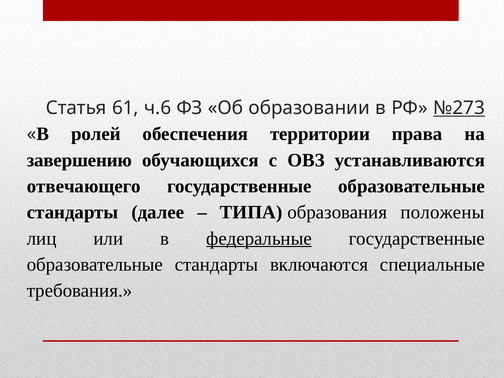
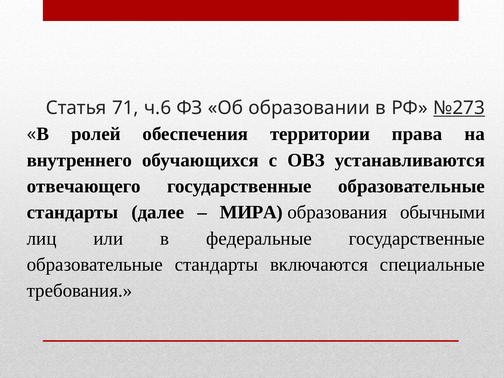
61: 61 -> 71
завершению: завершению -> внутреннего
ТИПА: ТИПА -> МИРА
положены: положены -> обычными
федеральные underline: present -> none
